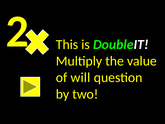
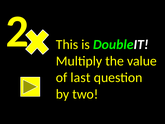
will: will -> last
